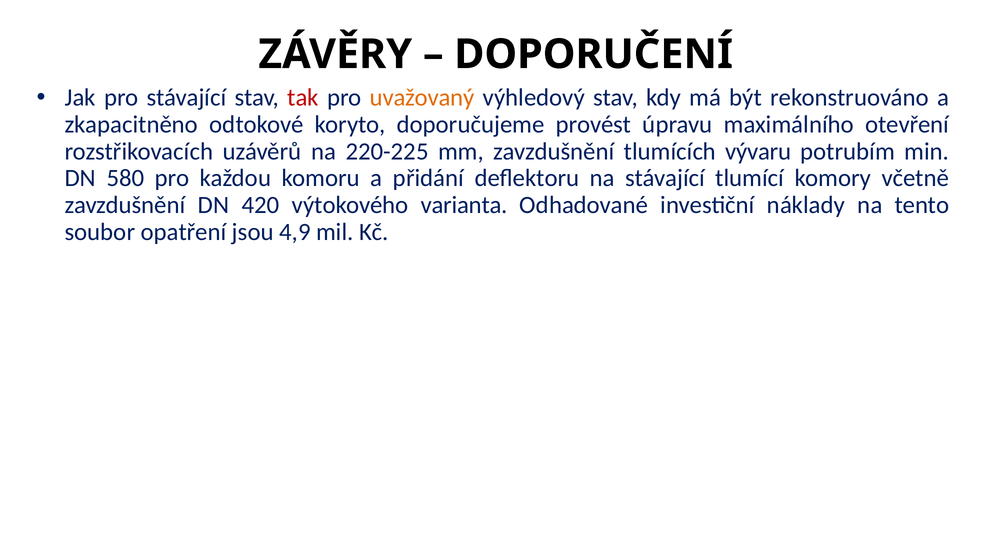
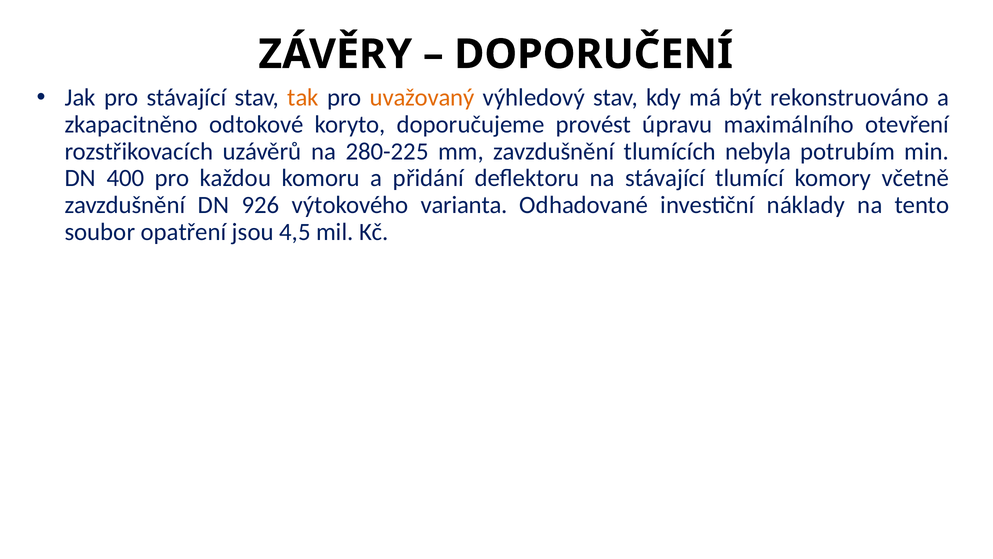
tak colour: red -> orange
220-225: 220-225 -> 280-225
vývaru: vývaru -> nebyla
580: 580 -> 400
420: 420 -> 926
4,9: 4,9 -> 4,5
